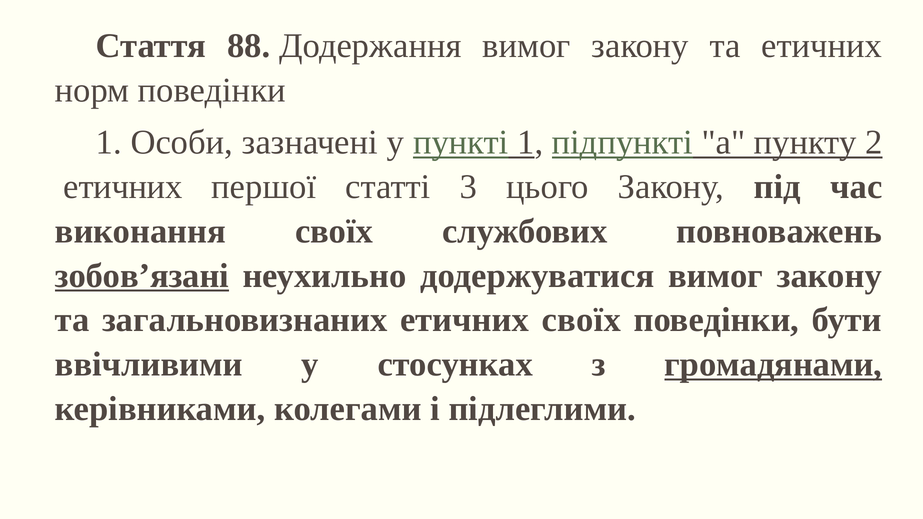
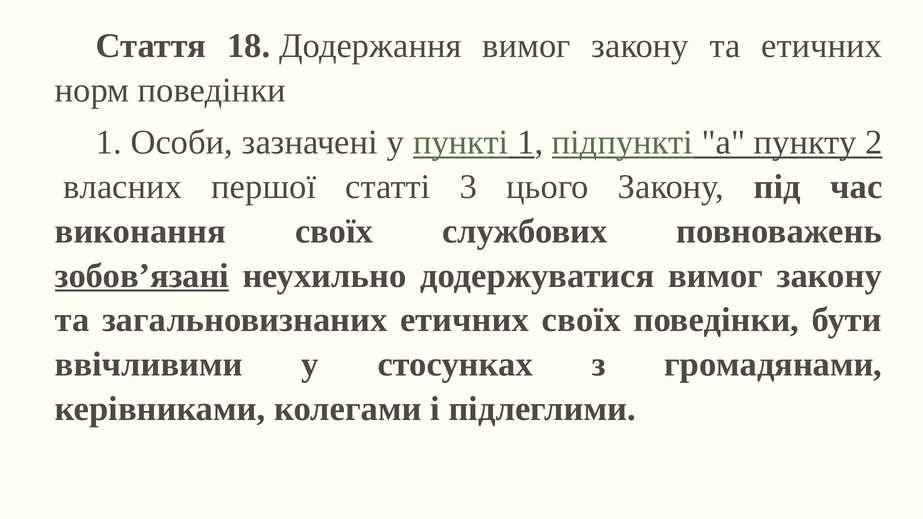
88: 88 -> 18
етичних at (123, 187): етичних -> власних
громадянами underline: present -> none
